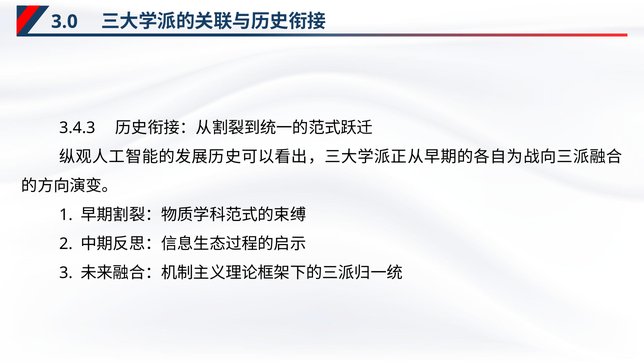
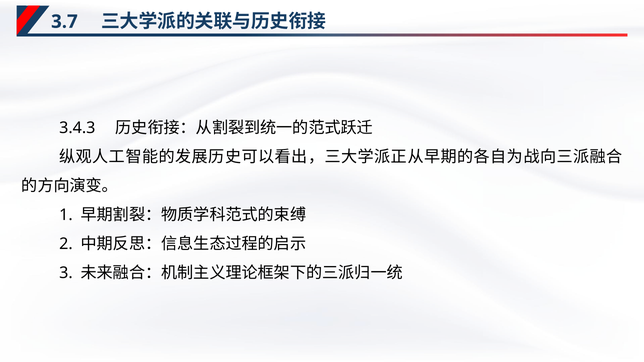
3.0: 3.0 -> 3.7
